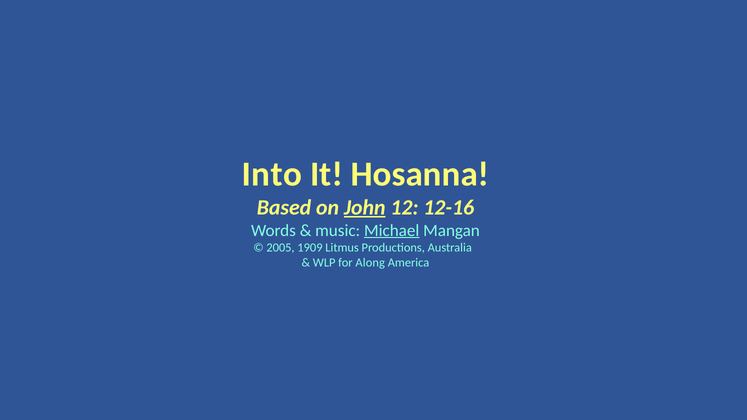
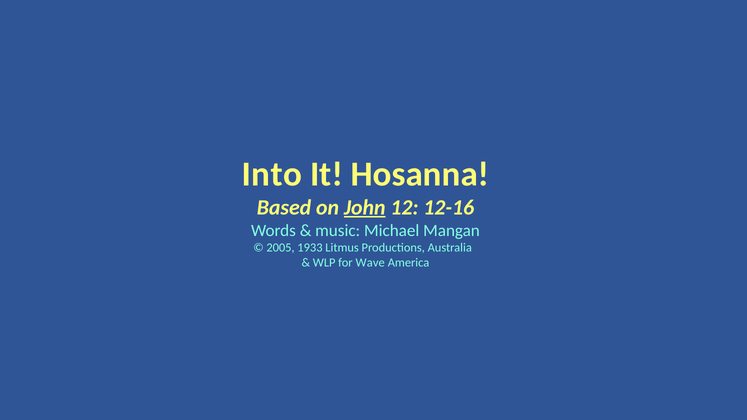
Michael underline: present -> none
1909: 1909 -> 1933
Along: Along -> Wave
